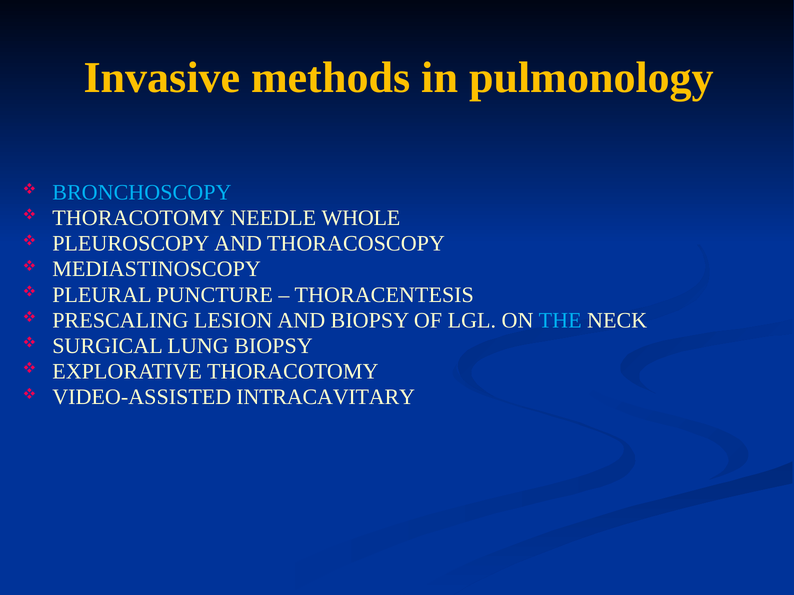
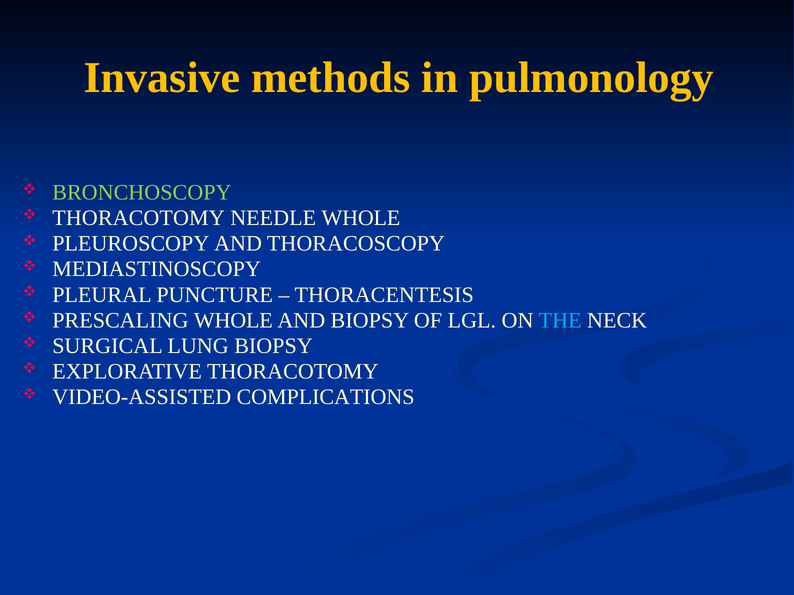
BRONCHOSCOPY colour: light blue -> light green
PRESCALING LESION: LESION -> WHOLE
INTRACAVITARY: INTRACAVITARY -> COMPLICATIONS
